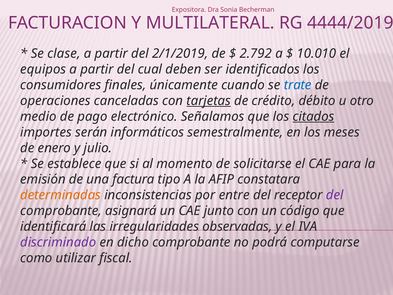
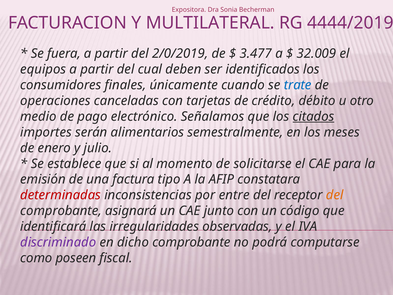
clase: clase -> fuera
2/1/2019: 2/1/2019 -> 2/0/2019
2.792: 2.792 -> 3.477
10.010: 10.010 -> 32.009
tarjetas underline: present -> none
informáticos: informáticos -> alimentarios
determinadas colour: orange -> red
del at (335, 195) colour: purple -> orange
utilizar: utilizar -> poseen
